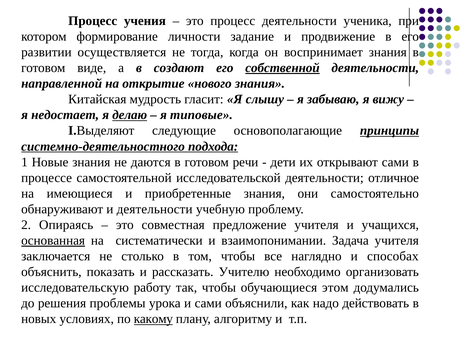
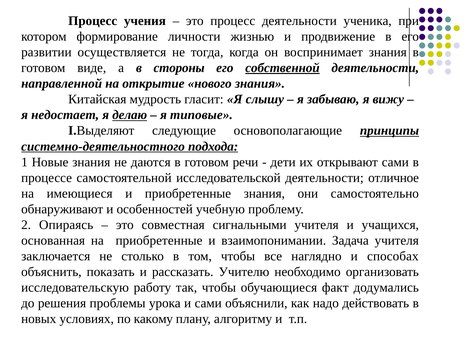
задание: задание -> жизнью
создают: создают -> стороны
и деятельности: деятельности -> особенностей
предложение: предложение -> сигнальными
основанная underline: present -> none
на систематически: систематически -> приобретенные
этом: этом -> факт
какому underline: present -> none
